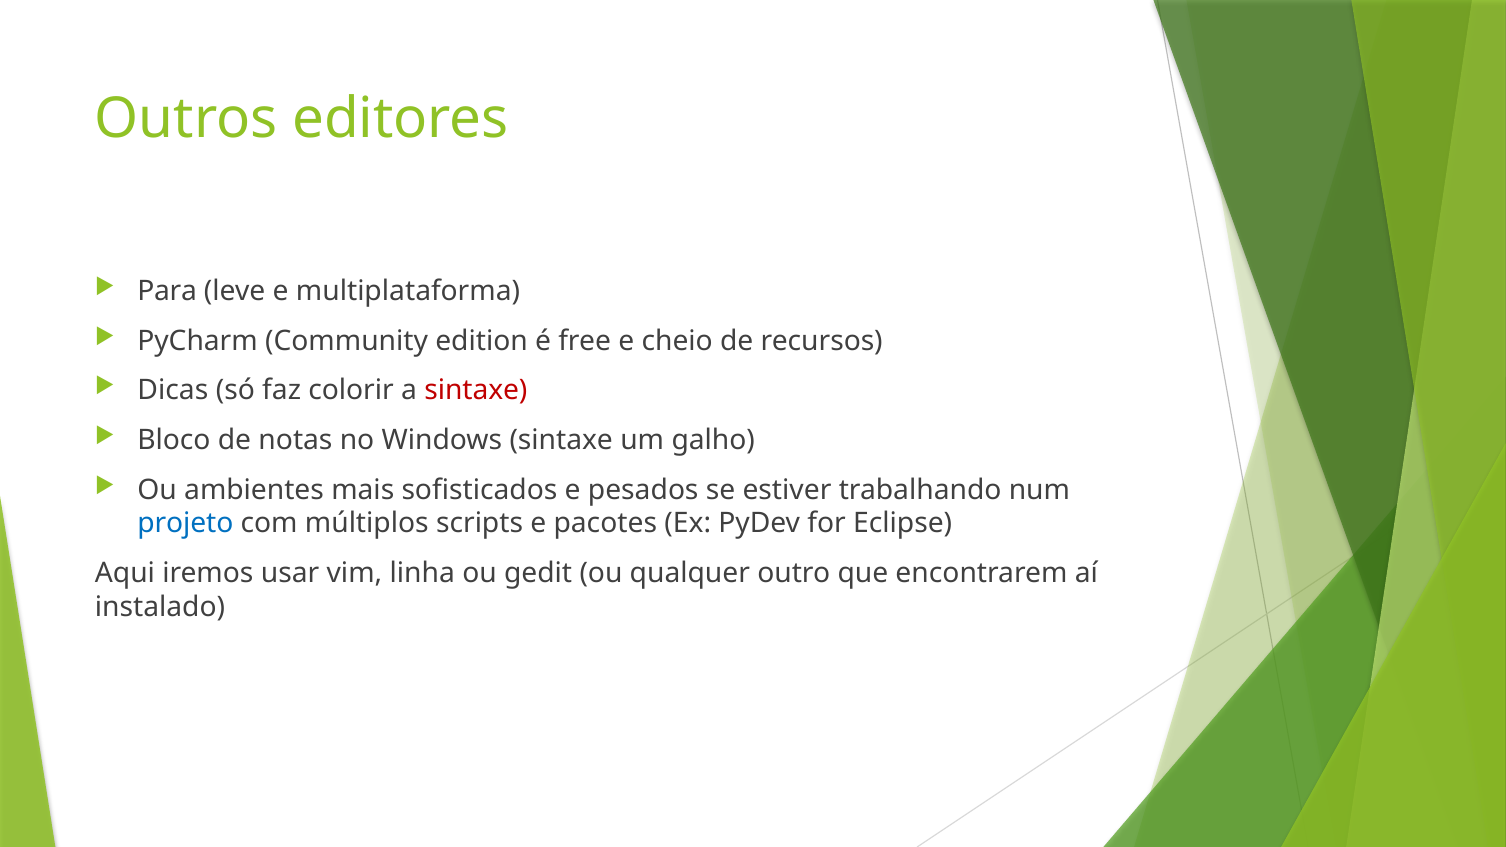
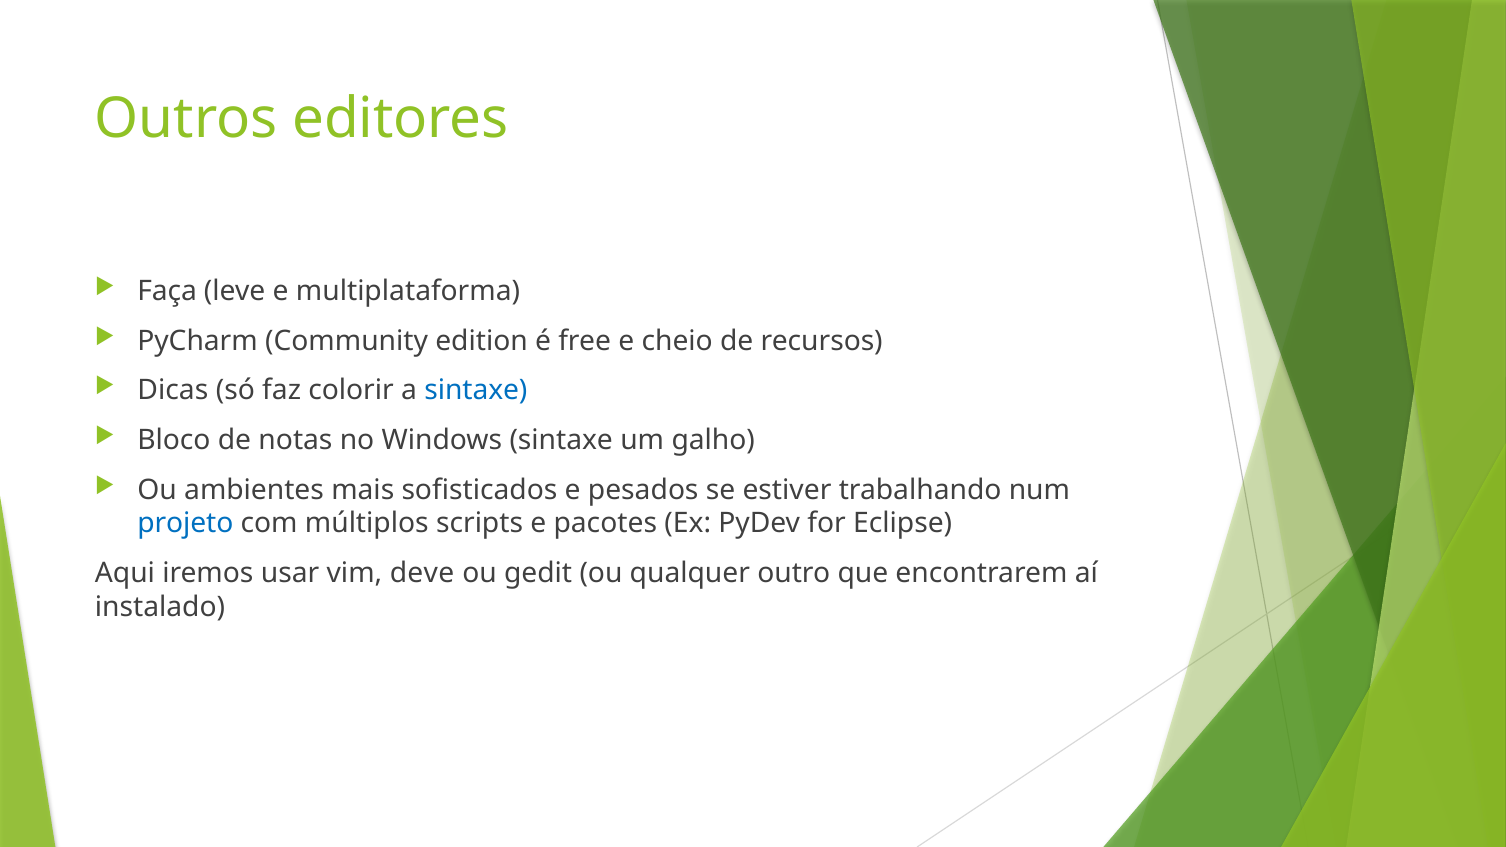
Para: Para -> Faça
sintaxe at (476, 391) colour: red -> blue
linha: linha -> deve
